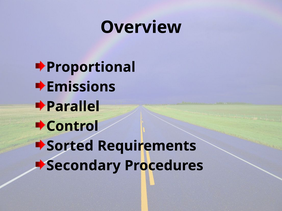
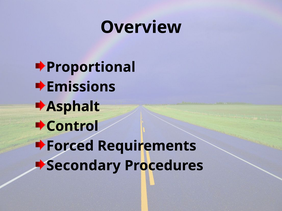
Parallel: Parallel -> Asphalt
Sorted: Sorted -> Forced
